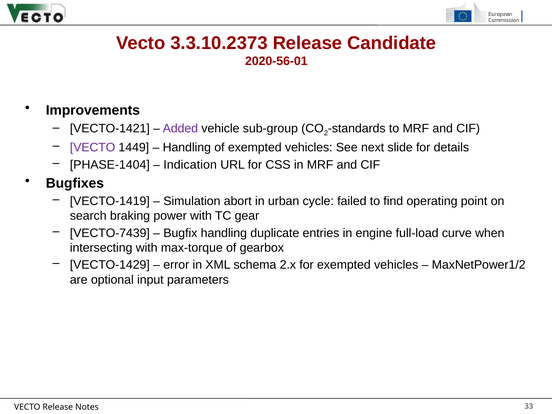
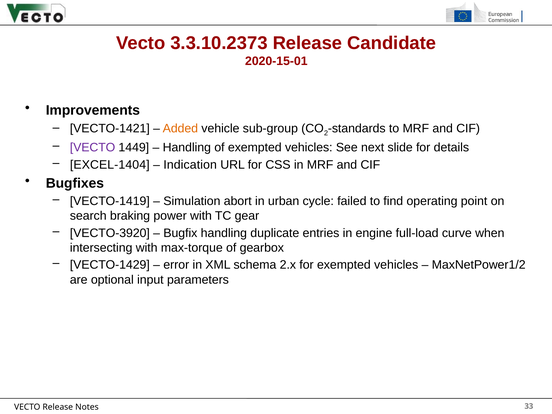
2020-56-01: 2020-56-01 -> 2020-15-01
Added colour: purple -> orange
PHASE-1404: PHASE-1404 -> EXCEL-1404
VECTO-7439: VECTO-7439 -> VECTO-3920
